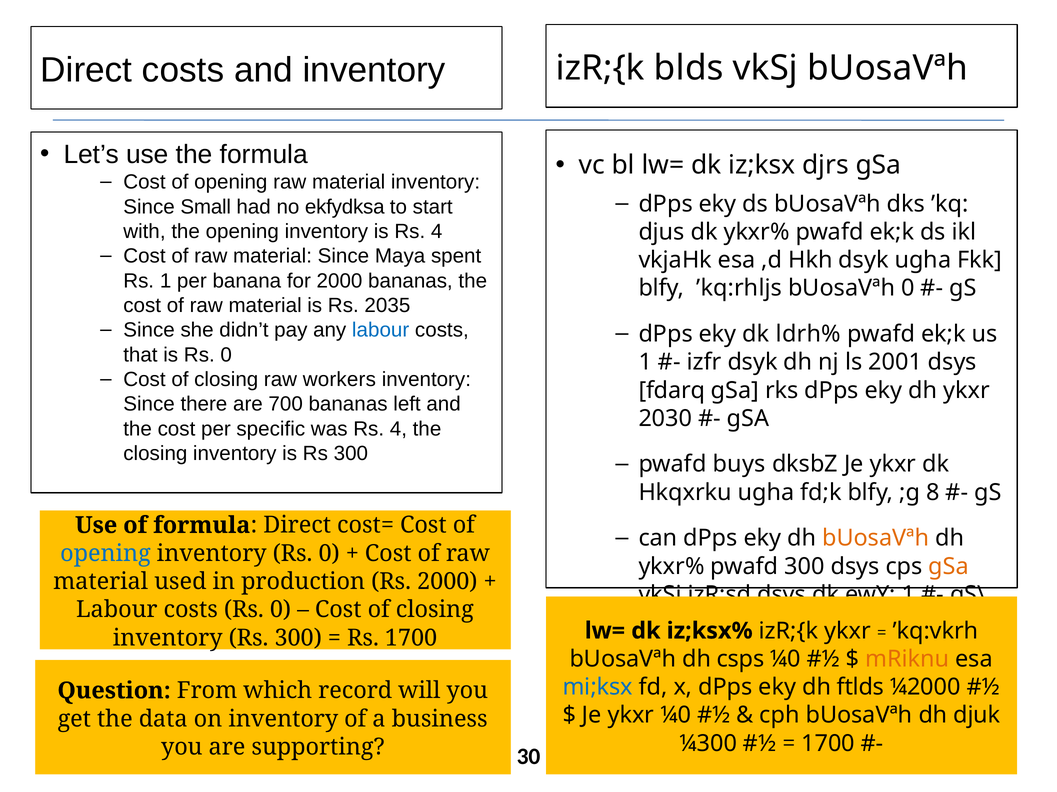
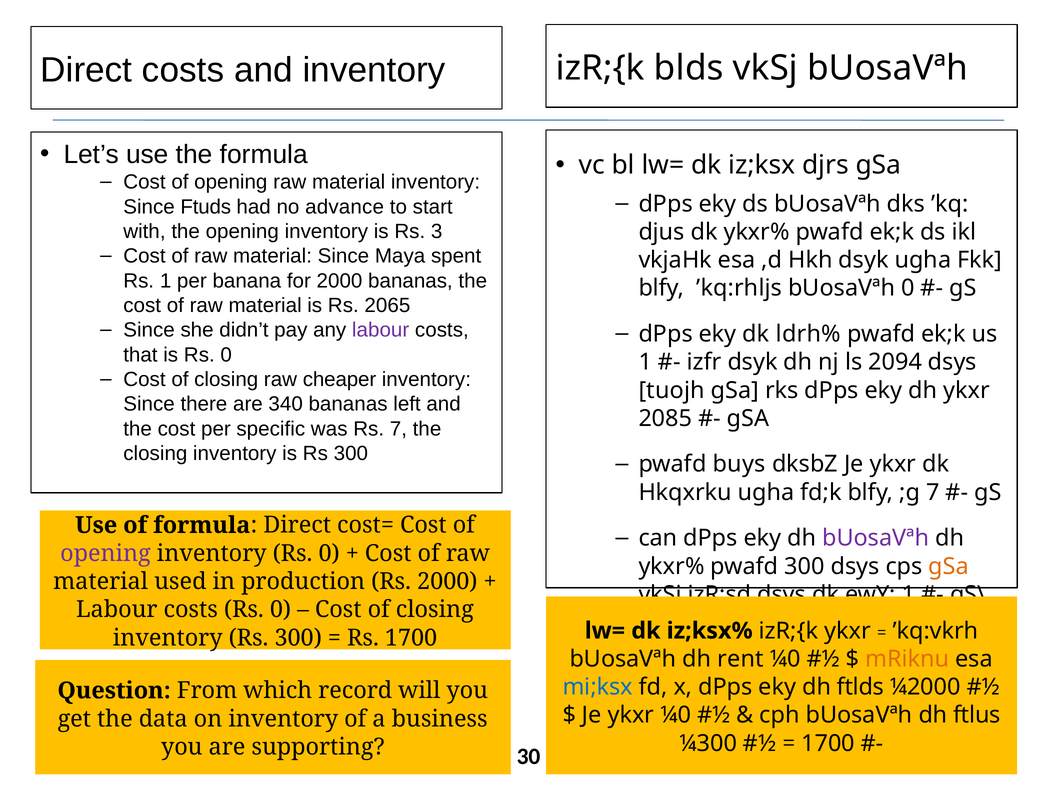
Small: Small -> Ftuds
ekfydksa: ekfydksa -> advance
is Rs 4: 4 -> 3
2035: 2035 -> 2065
labour at (381, 330) colour: blue -> purple
2001: 2001 -> 2094
workers: workers -> cheaper
fdarq: fdarq -> tuojh
700: 700 -> 340
2030: 2030 -> 2085
was Rs 4: 4 -> 7
;g 8: 8 -> 7
bUosaVªh at (876, 539) colour: orange -> purple
opening at (105, 554) colour: blue -> purple
csps: csps -> rent
djuk: djuk -> ftlus
